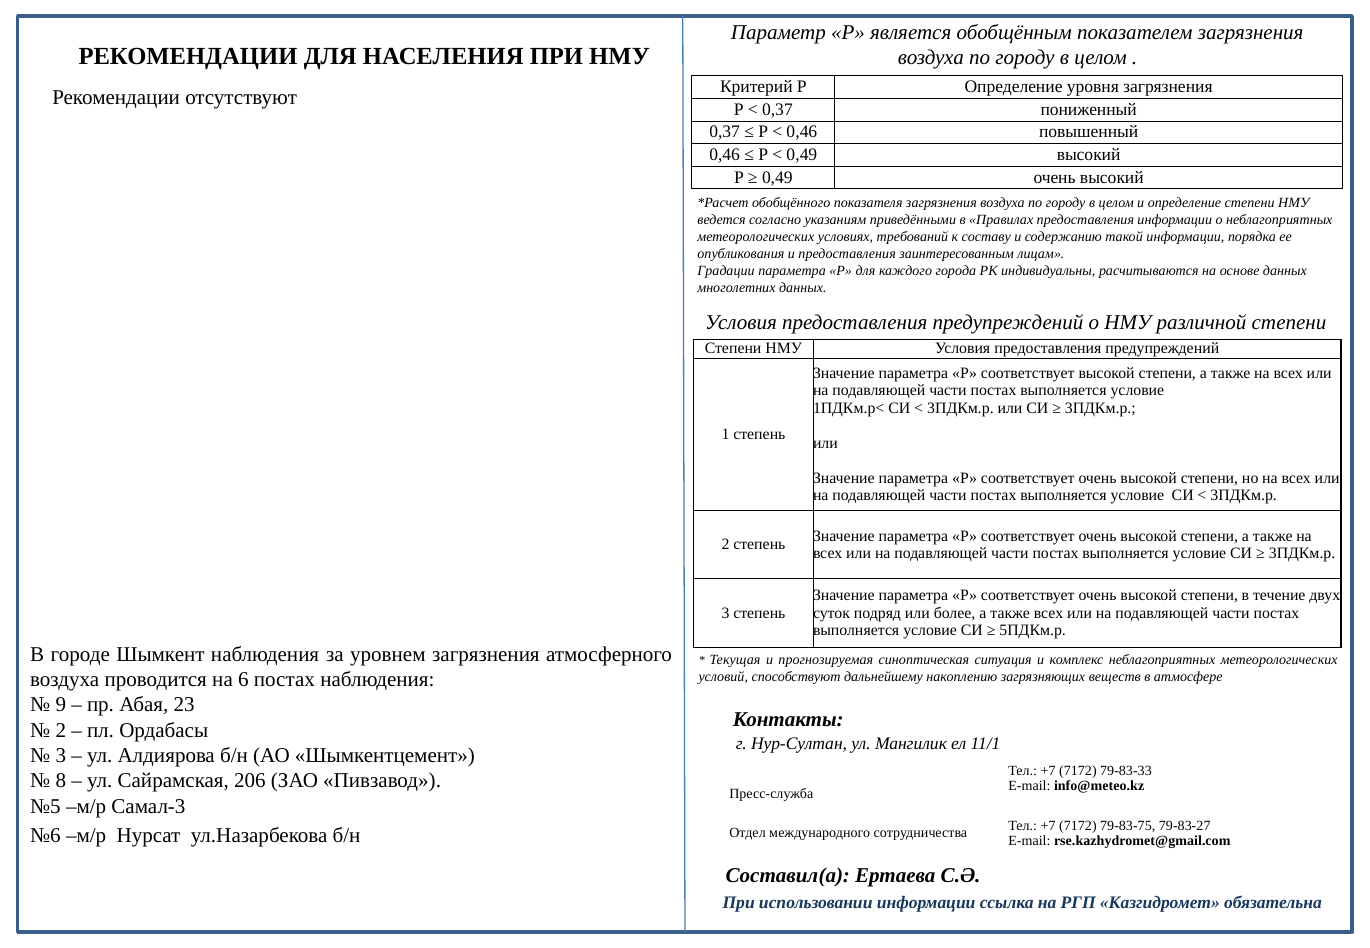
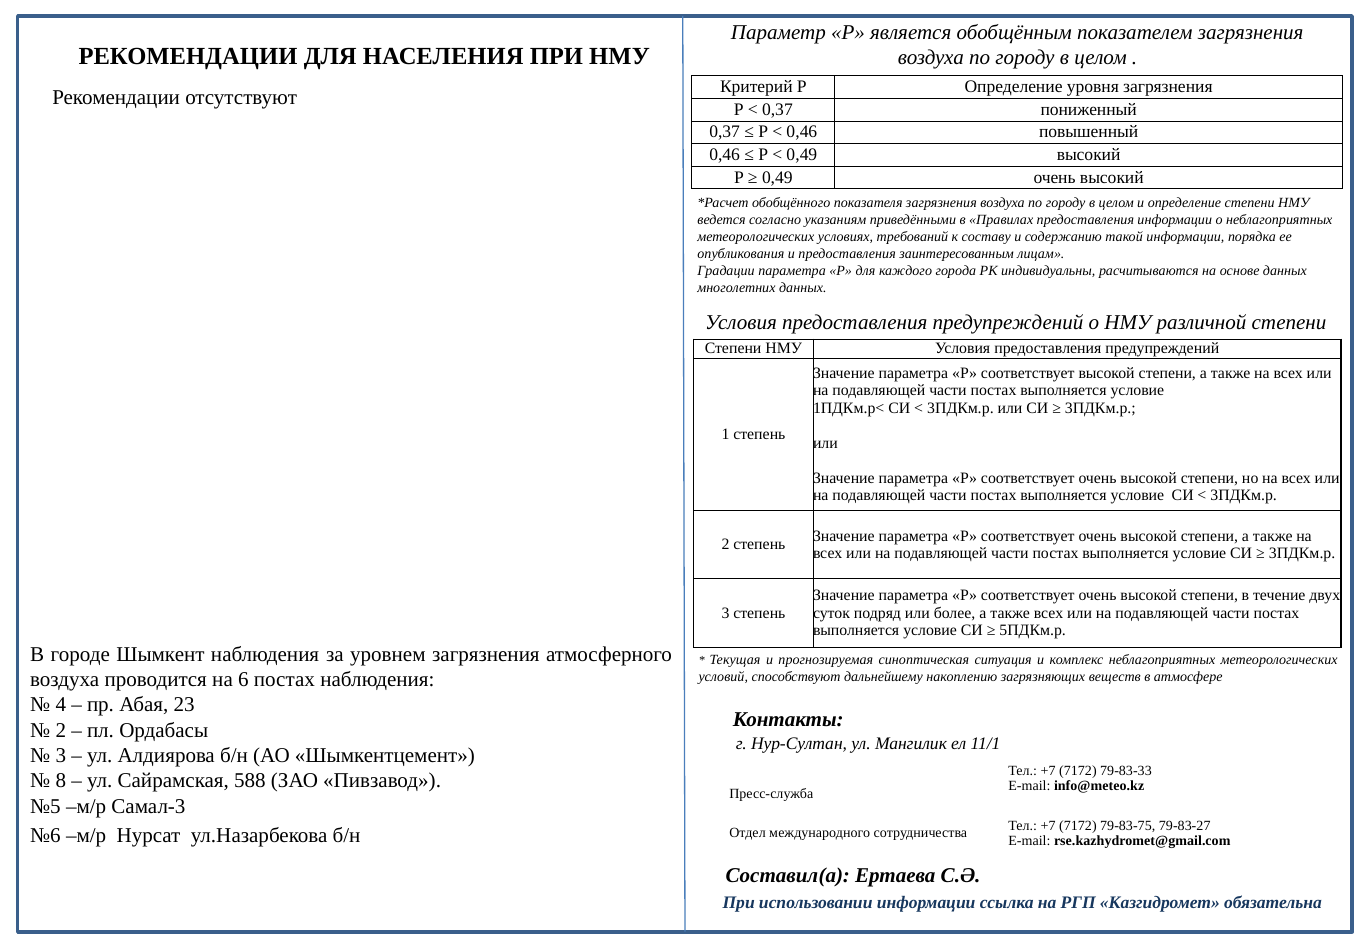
9: 9 -> 4
206: 206 -> 588
